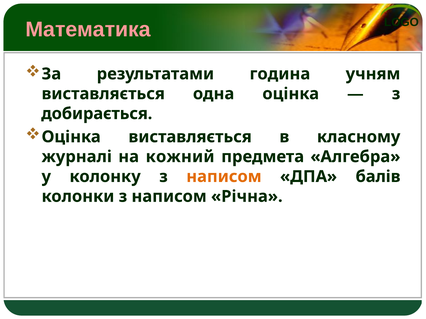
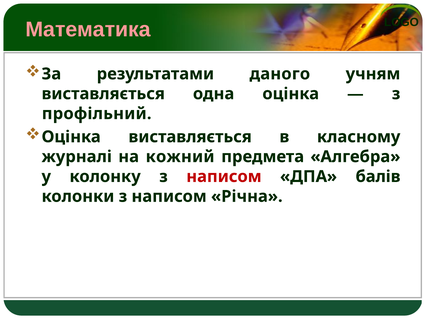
година: година -> даного
добирається: добирається -> профільний
написом at (224, 177) colour: orange -> red
